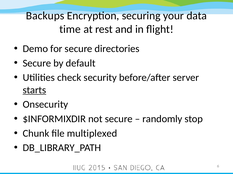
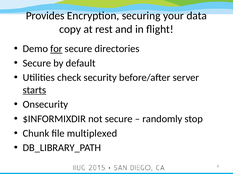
Backups: Backups -> Provides
time: time -> copy
for underline: none -> present
